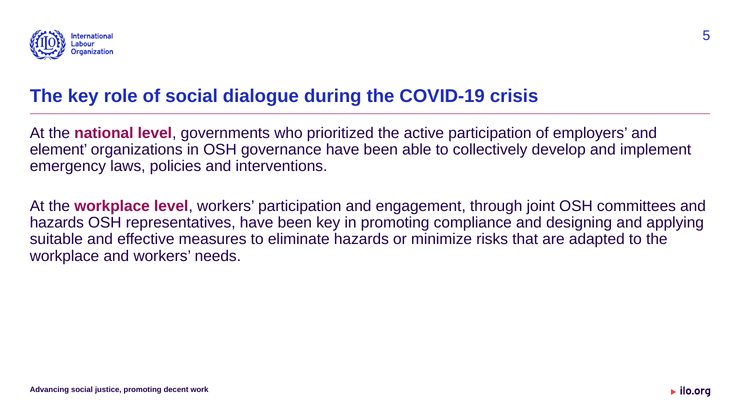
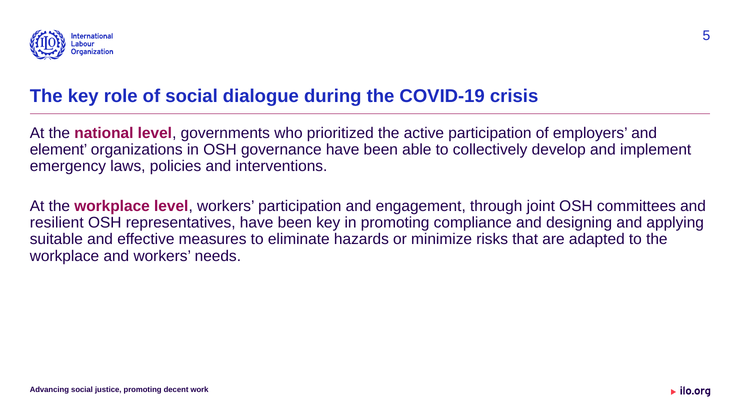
hazards at (57, 223): hazards -> resilient
